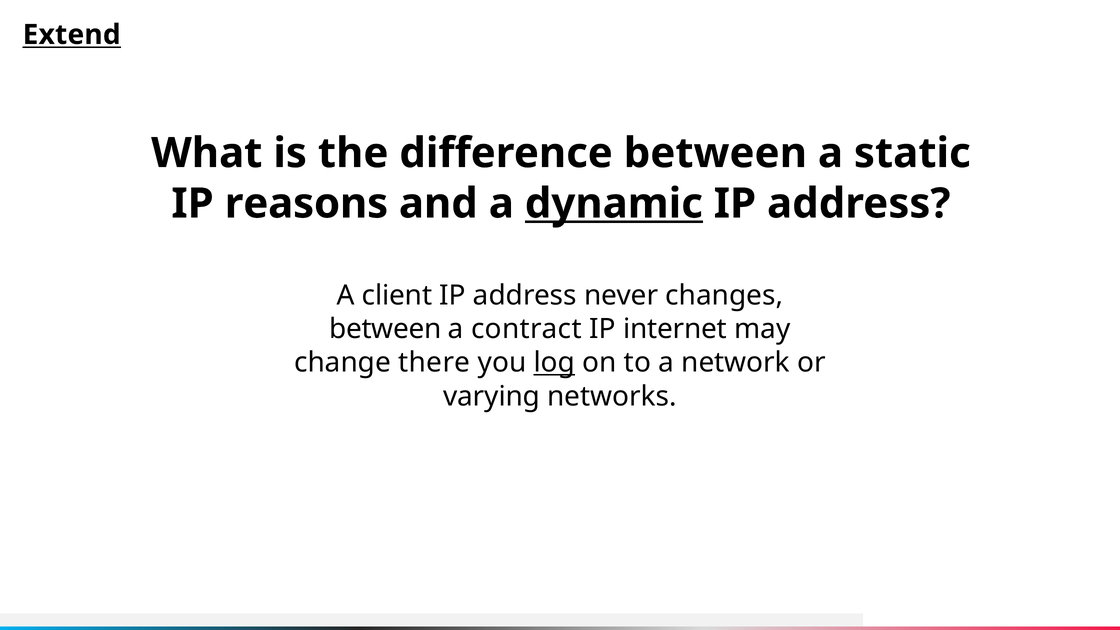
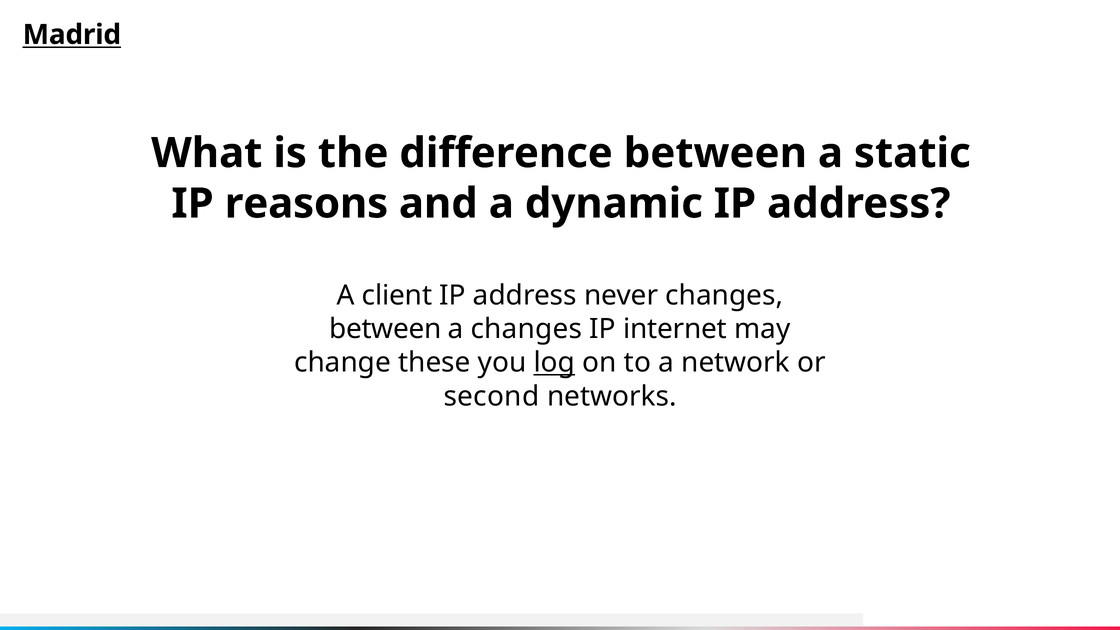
Extend: Extend -> Madrid
dynamic underline: present -> none
a contract: contract -> changes
there: there -> these
varying: varying -> second
